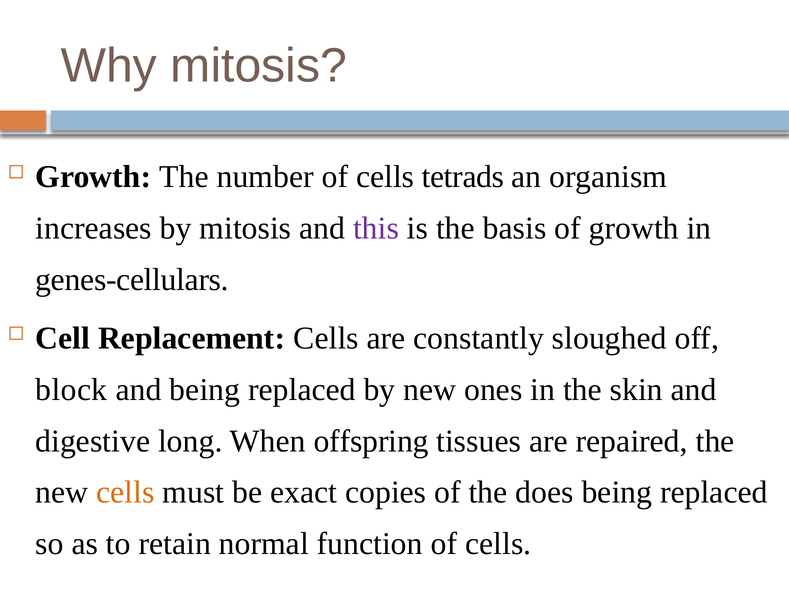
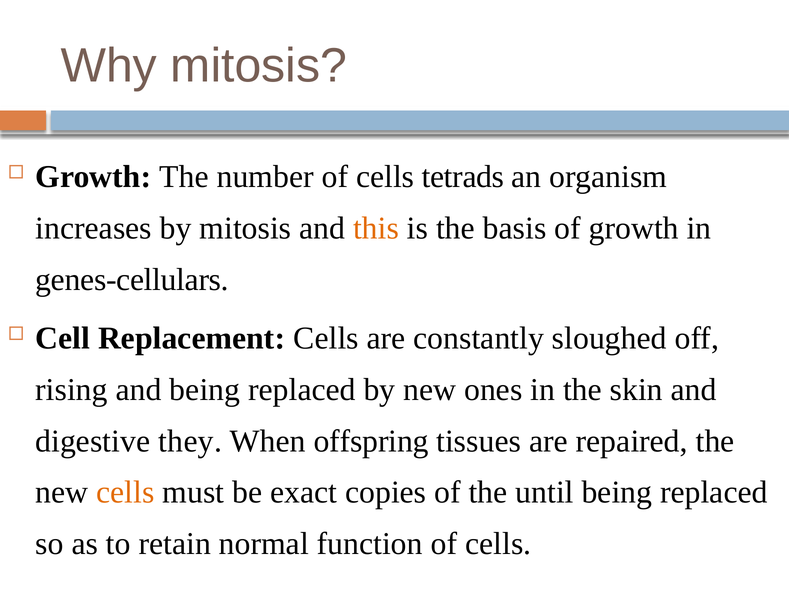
this colour: purple -> orange
block: block -> rising
long: long -> they
does: does -> until
